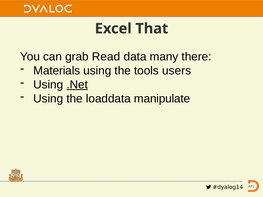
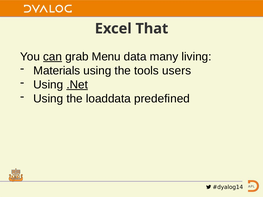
can underline: none -> present
Read: Read -> Menu
there: there -> living
manipulate: manipulate -> predefined
